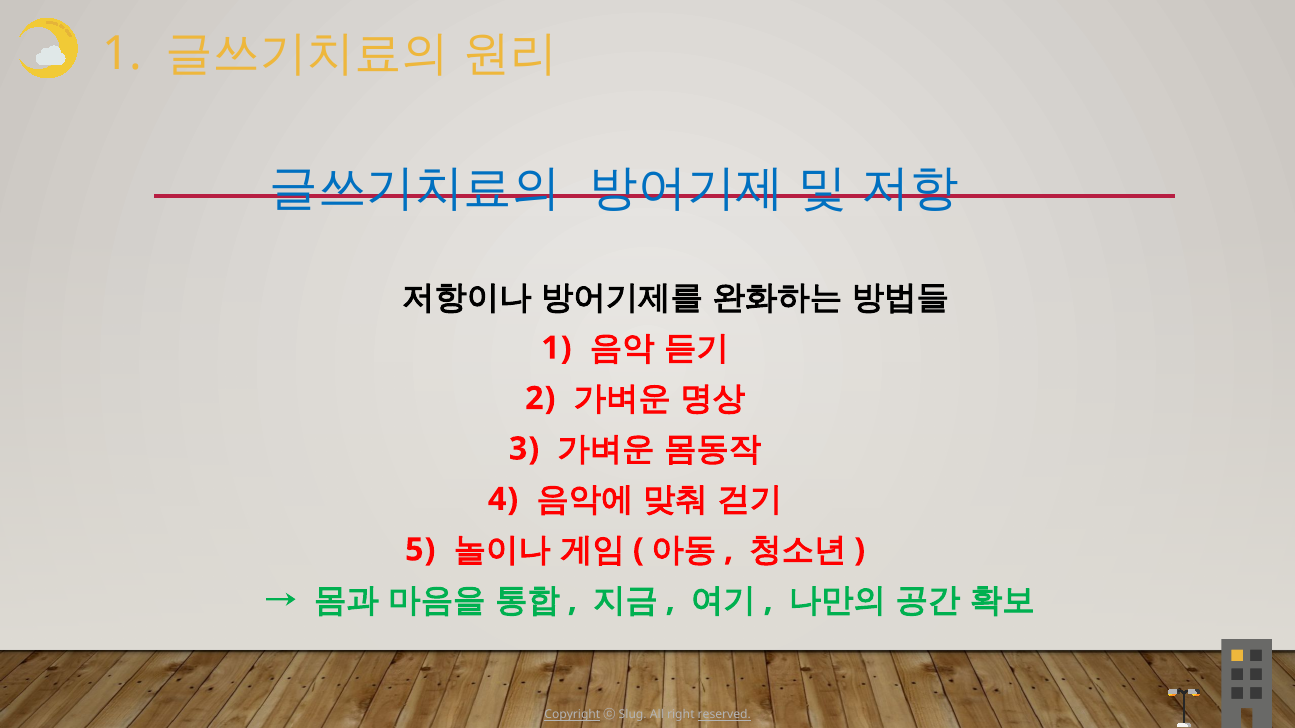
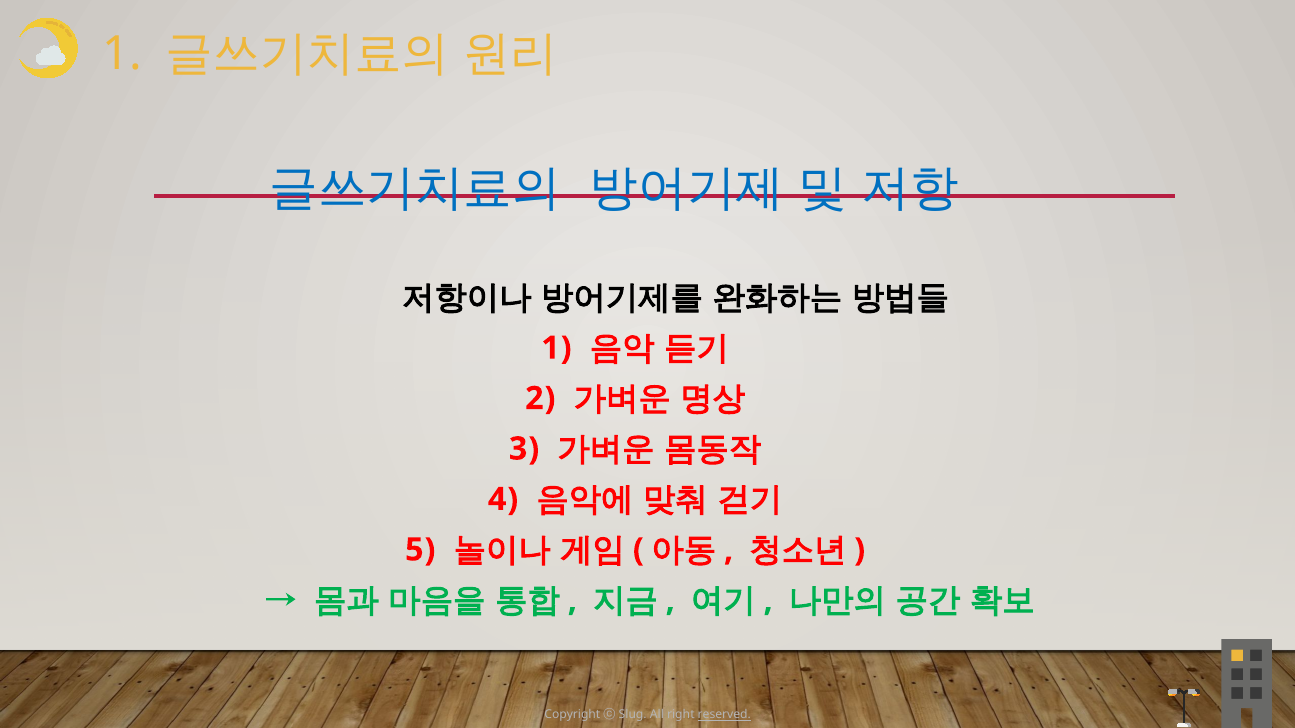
Copyright underline: present -> none
